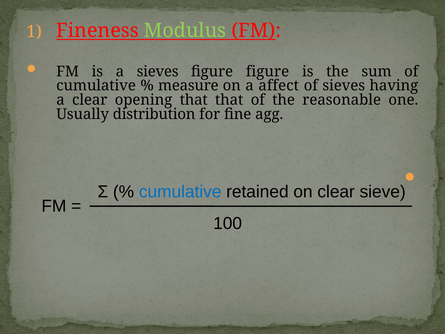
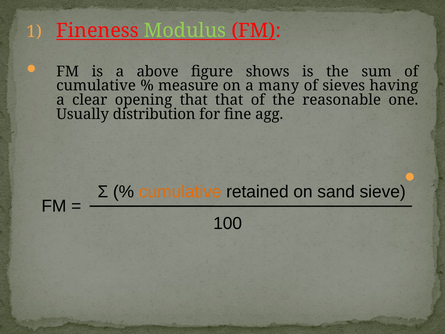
a sieves: sieves -> above
figure figure: figure -> shows
affect: affect -> many
cumulative at (180, 192) colour: blue -> orange
on clear: clear -> sand
